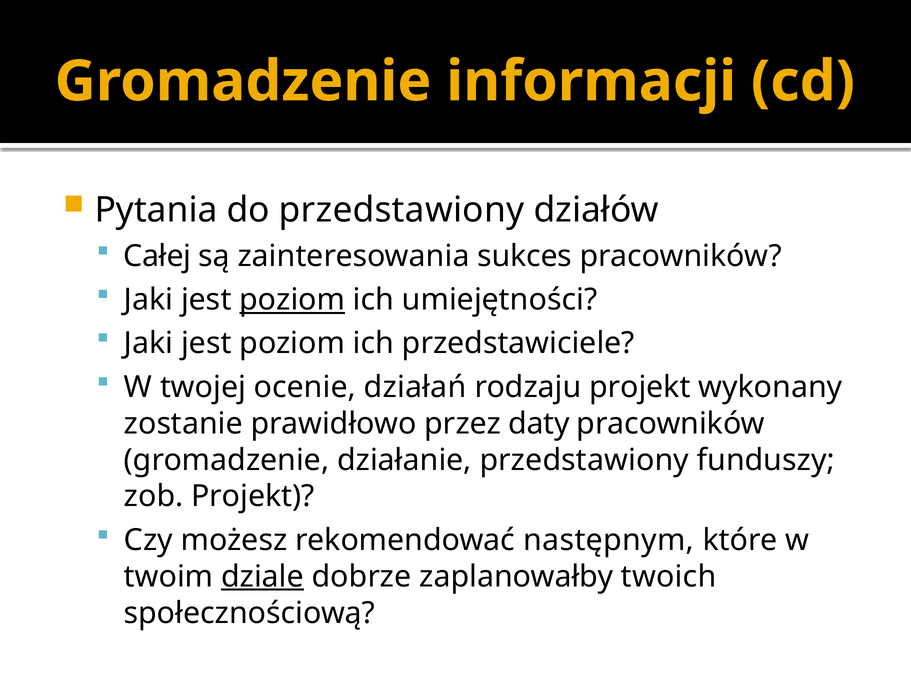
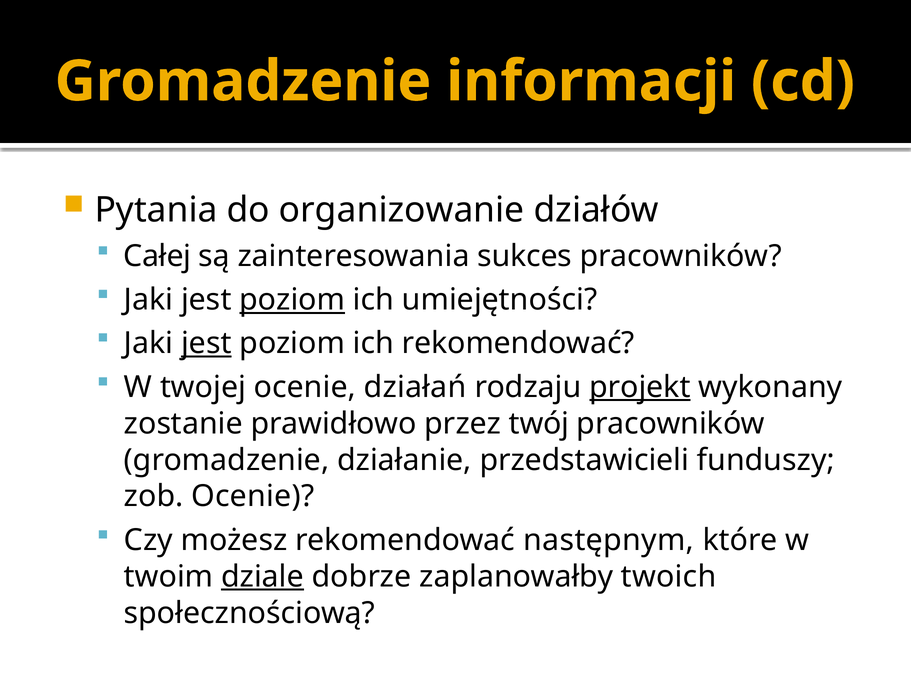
do przedstawiony: przedstawiony -> organizowanie
jest at (206, 343) underline: none -> present
ich przedstawiciele: przedstawiciele -> rekomendować
projekt at (640, 387) underline: none -> present
daty: daty -> twój
działanie przedstawiony: przedstawiony -> przedstawicieli
zob Projekt: Projekt -> Ocenie
